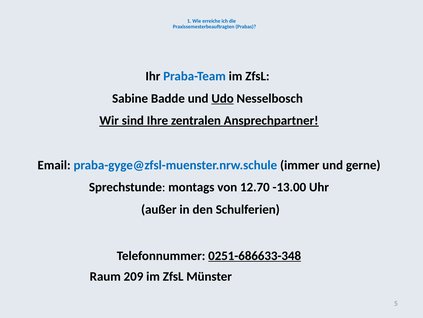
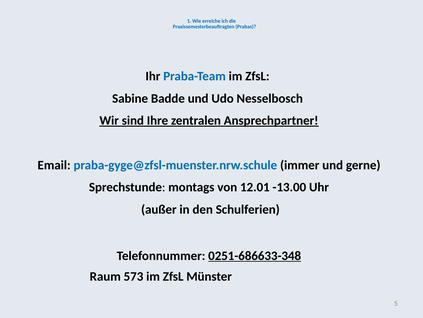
Udo underline: present -> none
12.70: 12.70 -> 12.01
209: 209 -> 573
